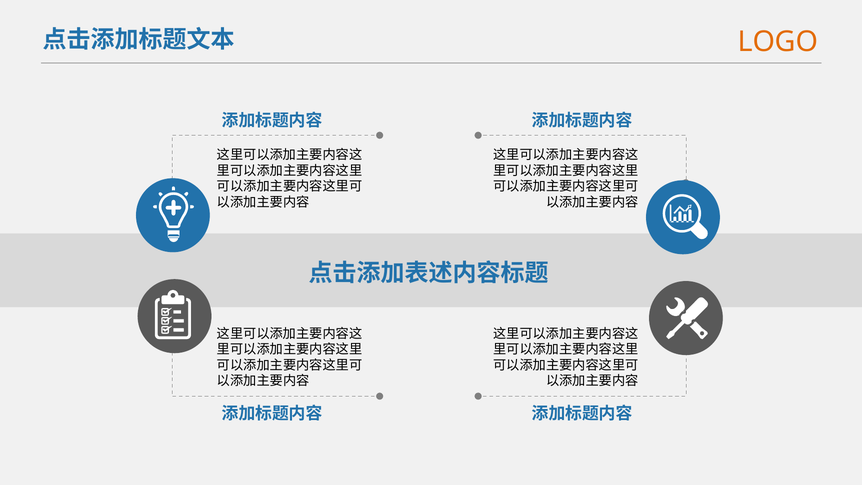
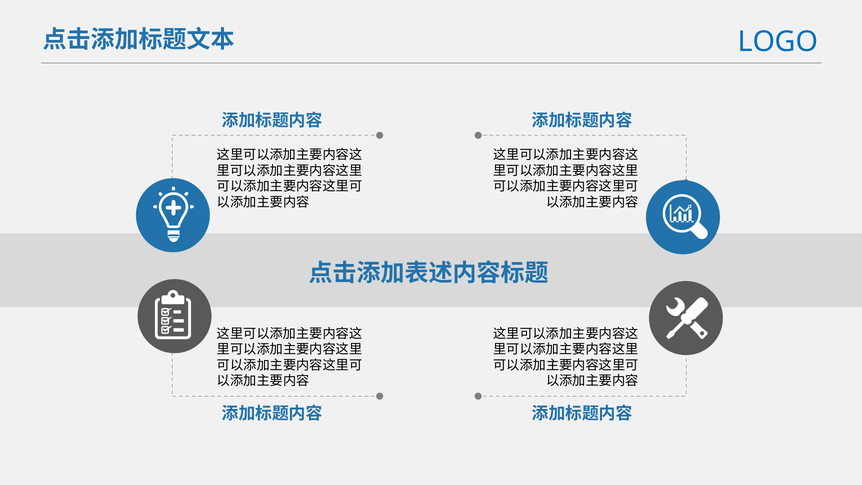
LOGO colour: orange -> blue
